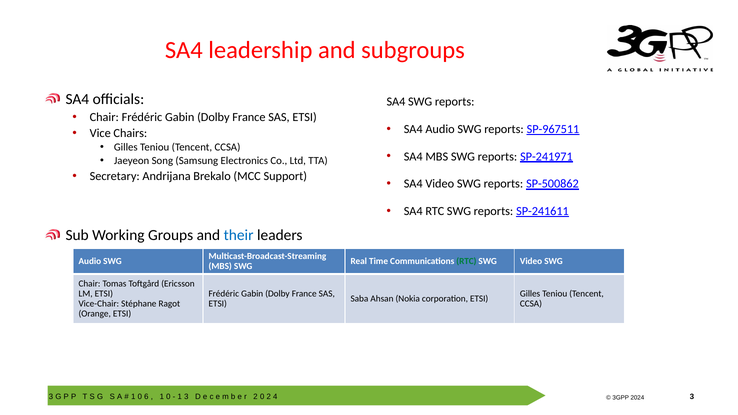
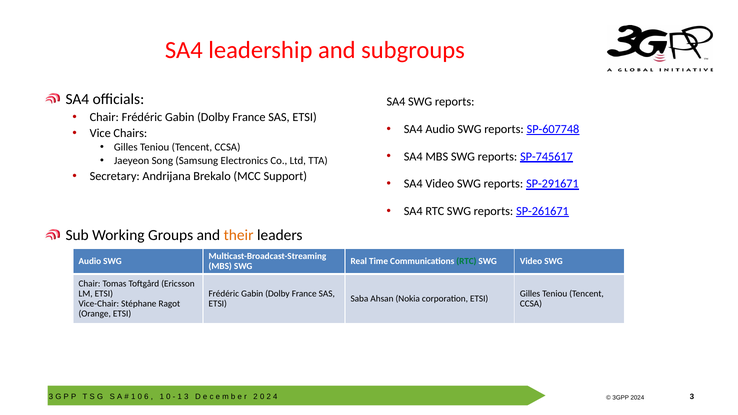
SP-967511: SP-967511 -> SP-607748
SP-241971: SP-241971 -> SP-745617
SP-500862: SP-500862 -> SP-291671
SP-241611: SP-241611 -> SP-261671
their colour: blue -> orange
